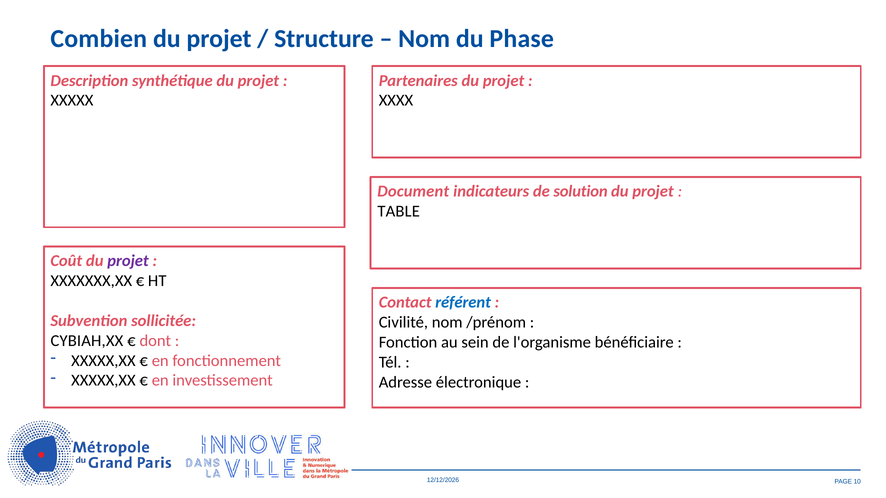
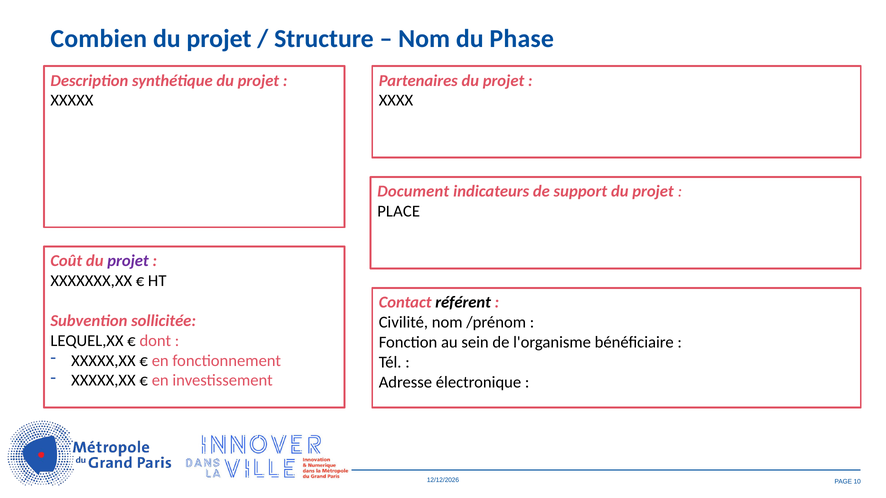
solution: solution -> support
TABLE: TABLE -> PLACE
référent colour: blue -> black
CYBIAH,XX: CYBIAH,XX -> LEQUEL,XX
